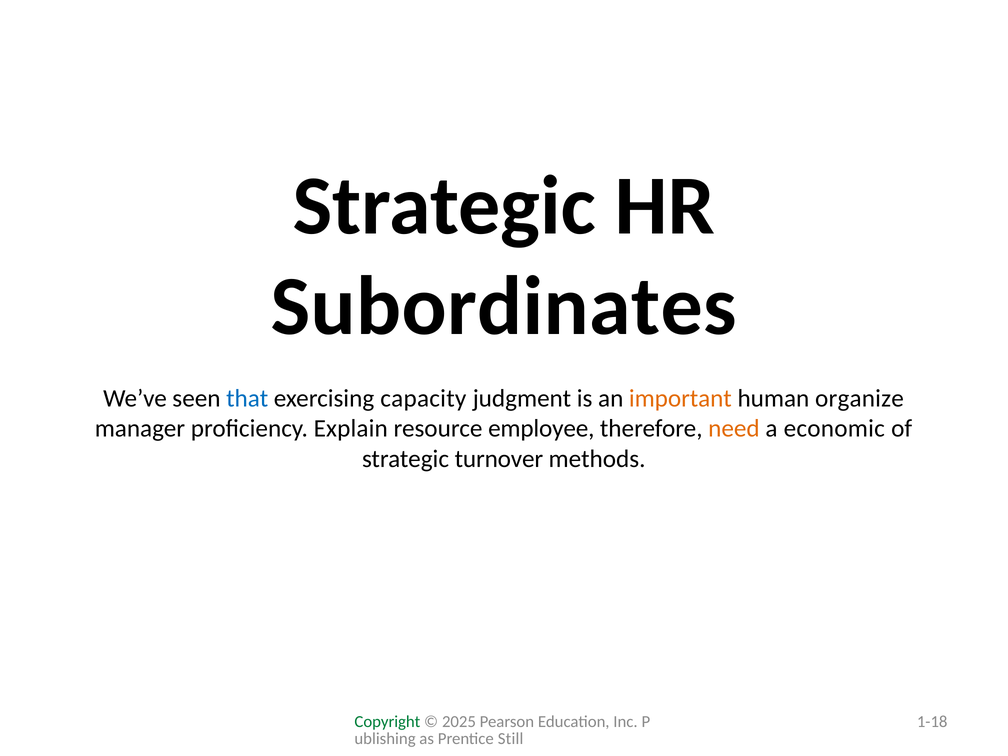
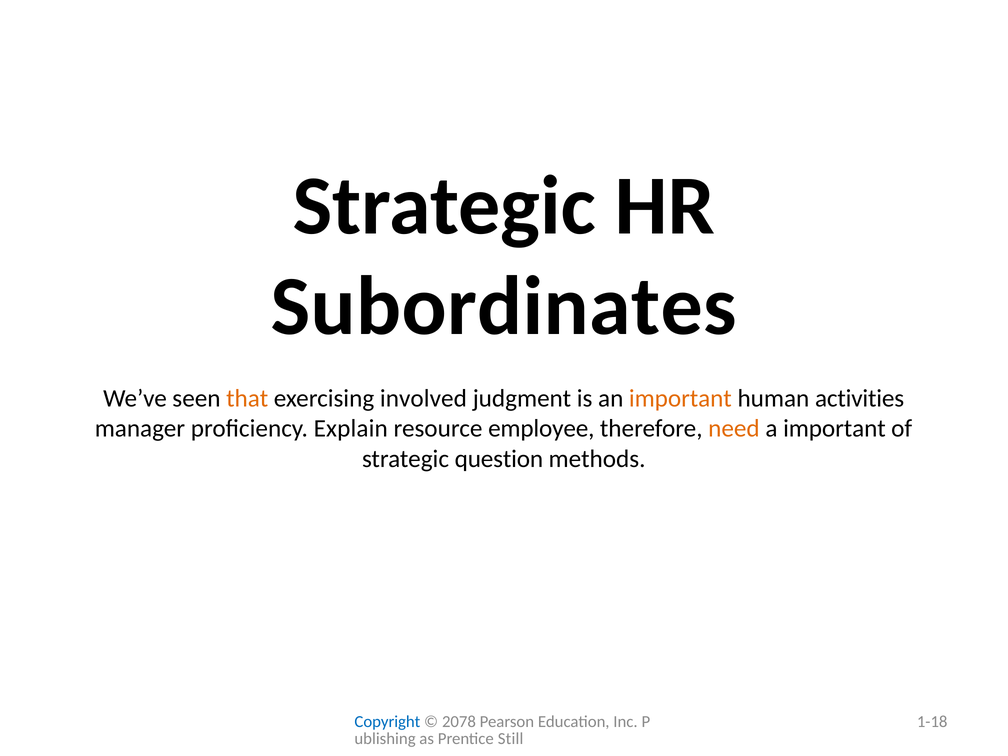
that colour: blue -> orange
capacity: capacity -> involved
organize: organize -> activities
a economic: economic -> important
turnover: turnover -> question
Copyright colour: green -> blue
2025: 2025 -> 2078
